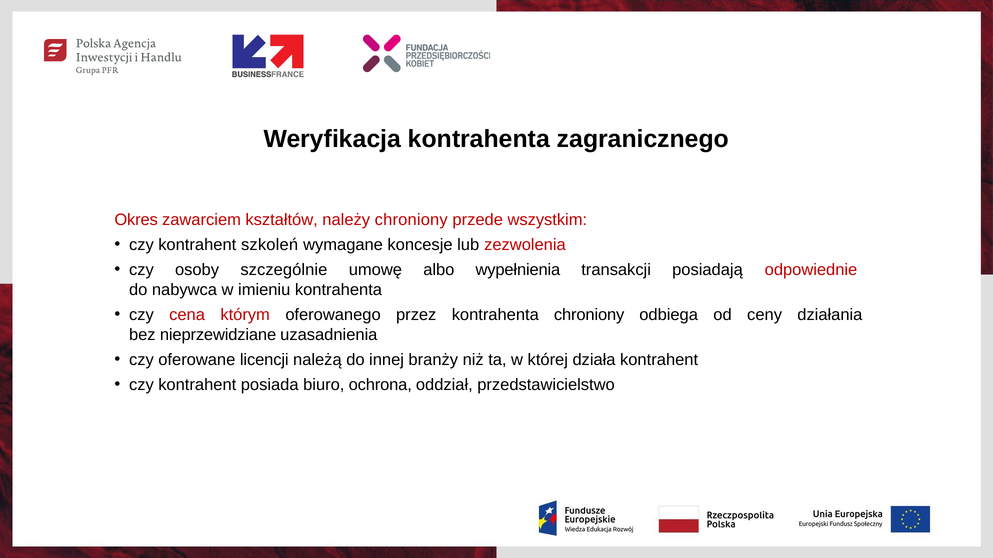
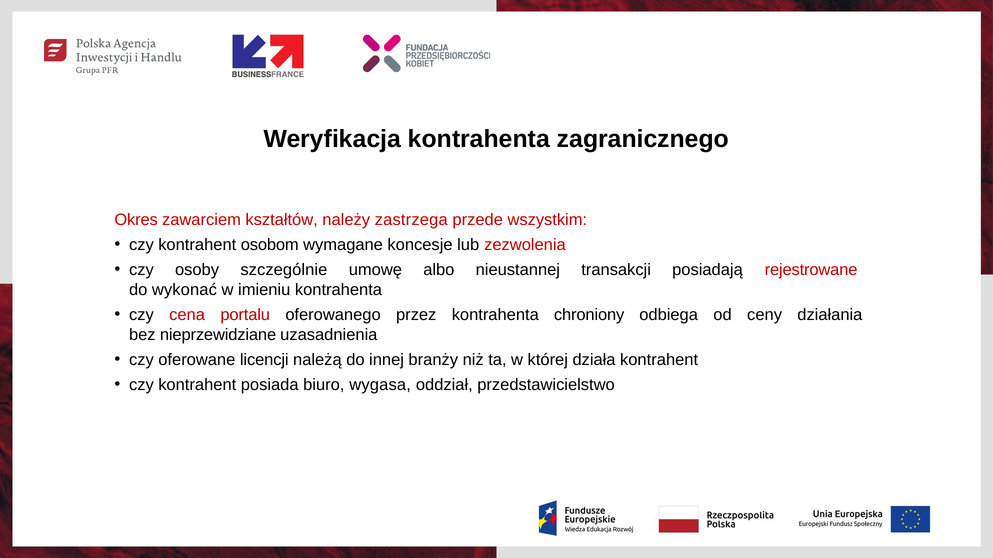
należy chroniony: chroniony -> zastrzega
szkoleń: szkoleń -> osobom
wypełnienia: wypełnienia -> nieustannej
odpowiednie: odpowiednie -> rejestrowane
nabywca: nabywca -> wykonać
którym: którym -> portalu
ochrona: ochrona -> wygasa
